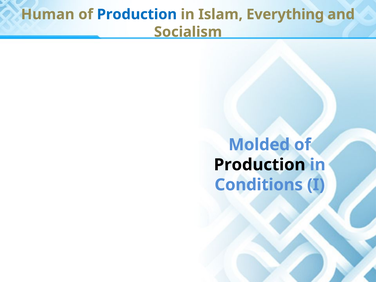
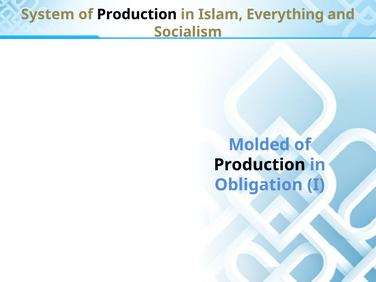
Human: Human -> System
Production at (137, 14) colour: blue -> black
Conditions: Conditions -> Obligation
